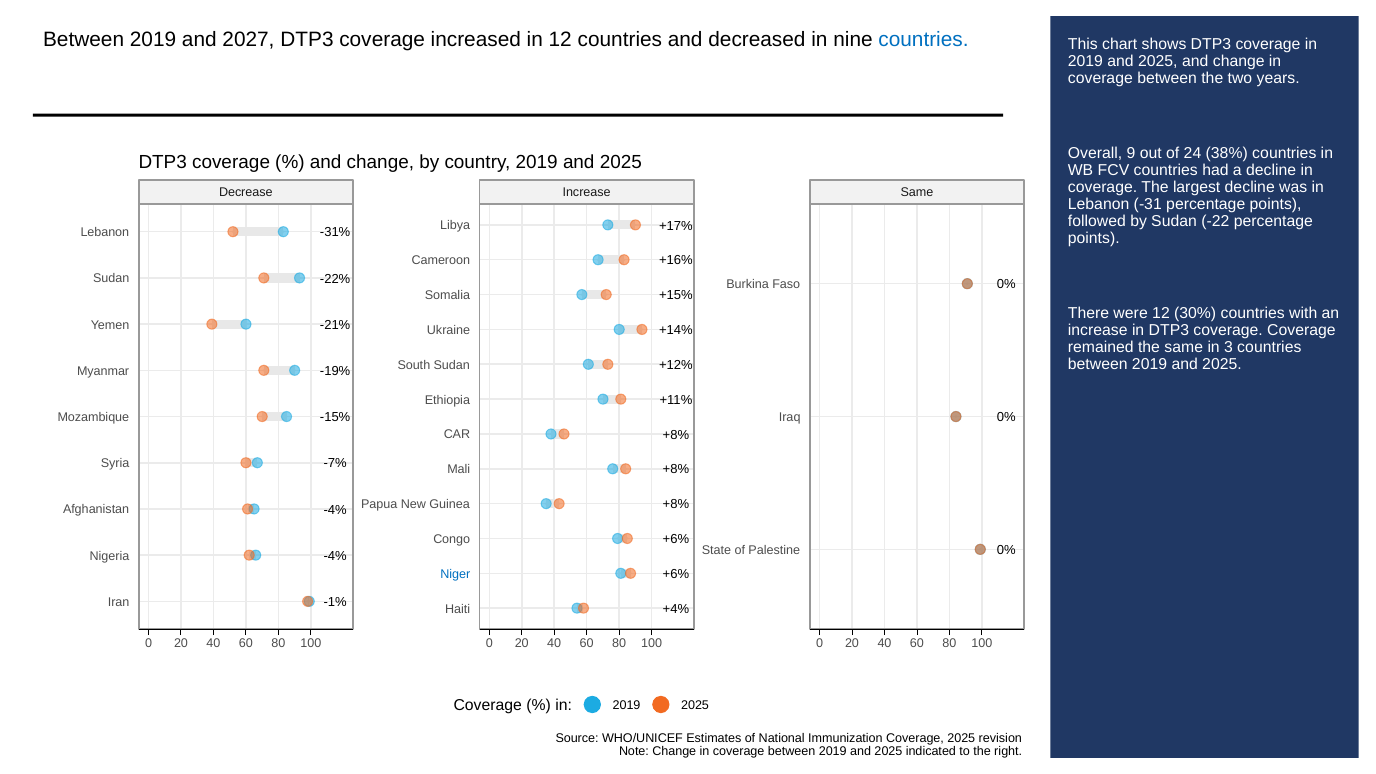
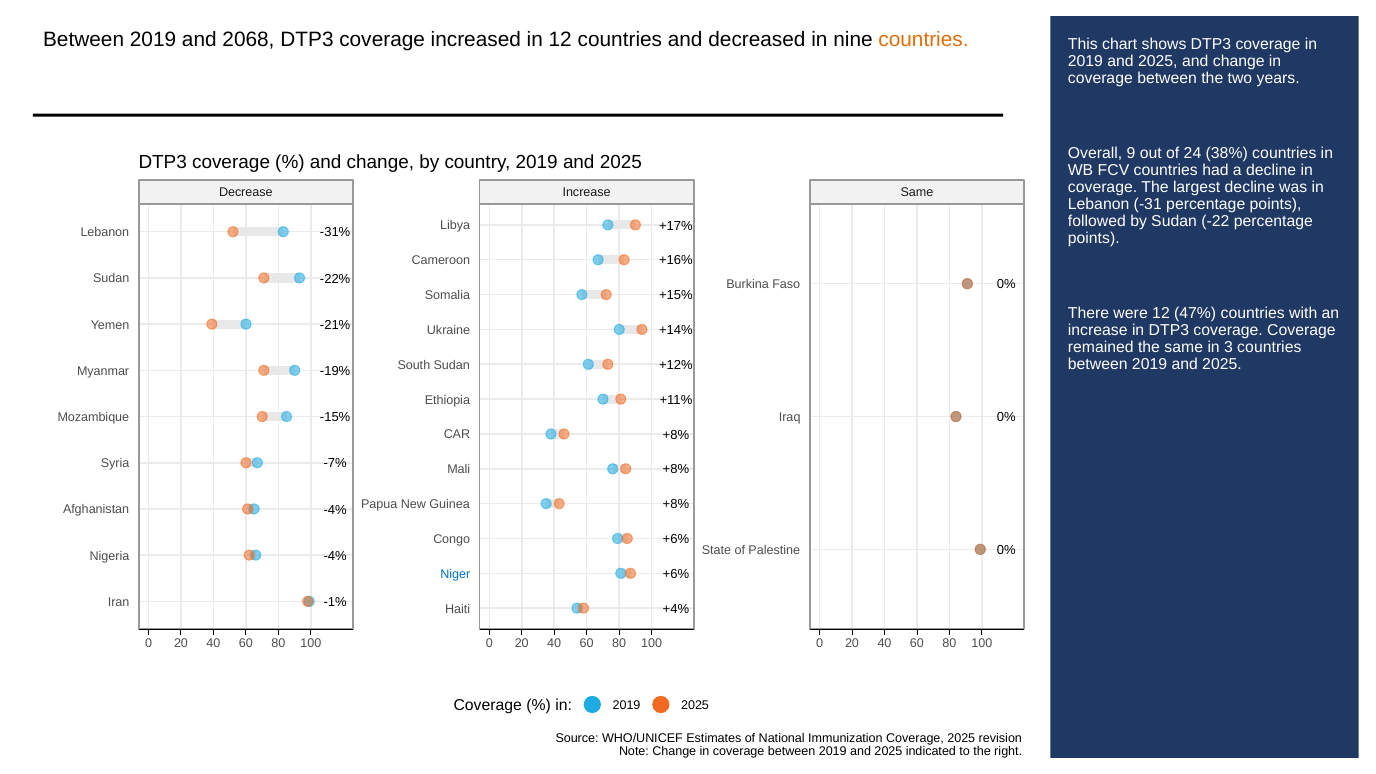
2027: 2027 -> 2068
countries at (924, 40) colour: blue -> orange
30%: 30% -> 47%
